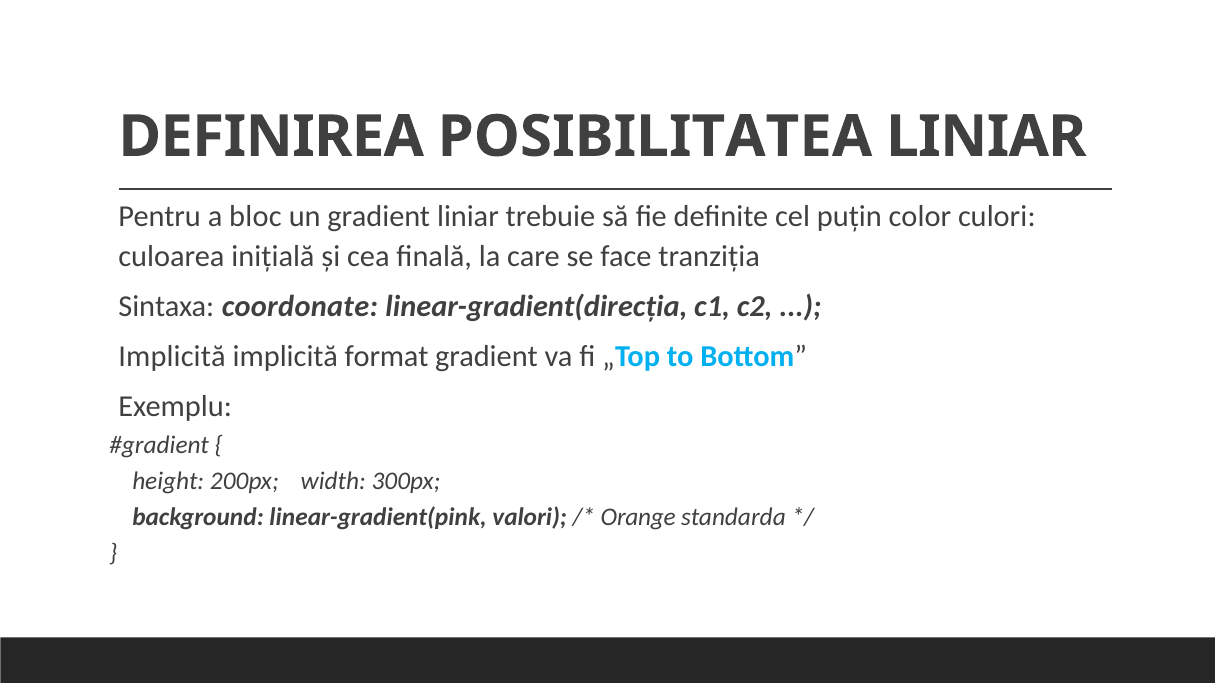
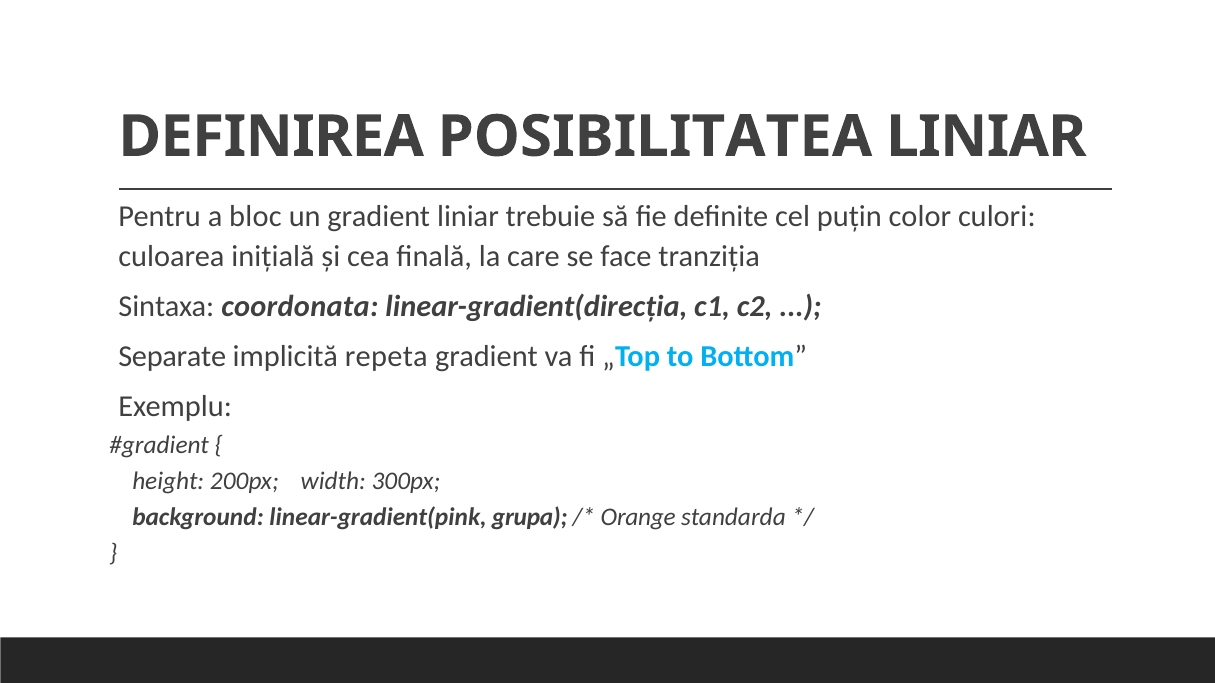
coordonate: coordonate -> coordonata
Implicită at (172, 357): Implicită -> Separate
format: format -> repeta
valori: valori -> grupa
